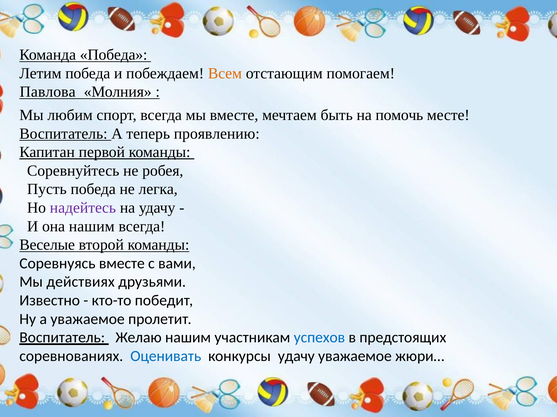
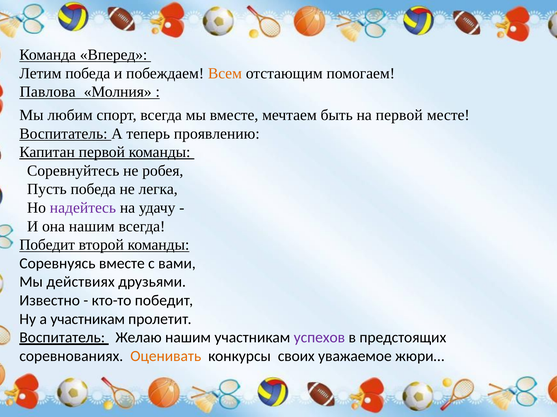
Команда Победа: Победа -> Вперед
на помочь: помочь -> первой
Веселые at (47, 245): Веселые -> Победит
а уважаемое: уважаемое -> участникам
успехов colour: blue -> purple
Оценивать colour: blue -> orange
конкурсы удачу: удачу -> своих
